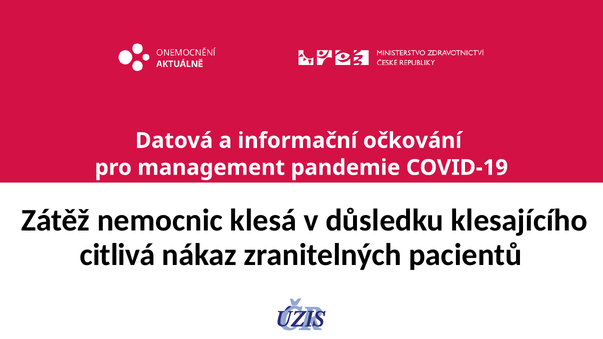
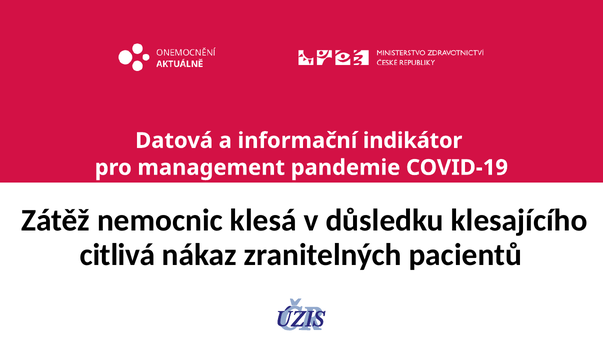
očkování: očkování -> indikátor
